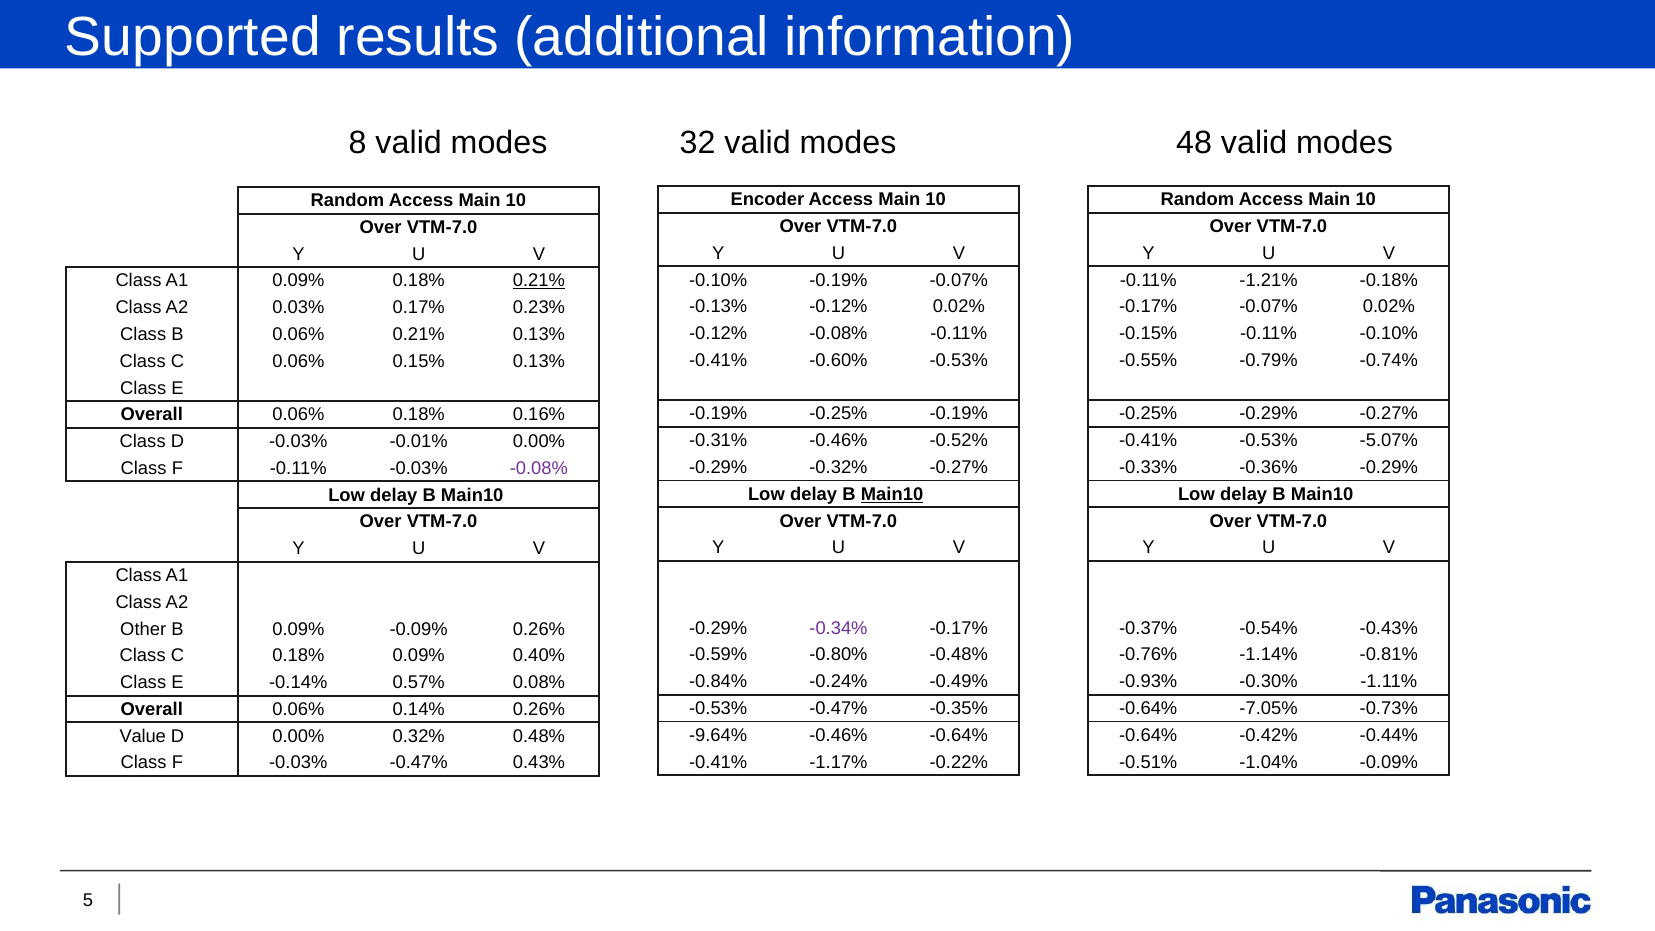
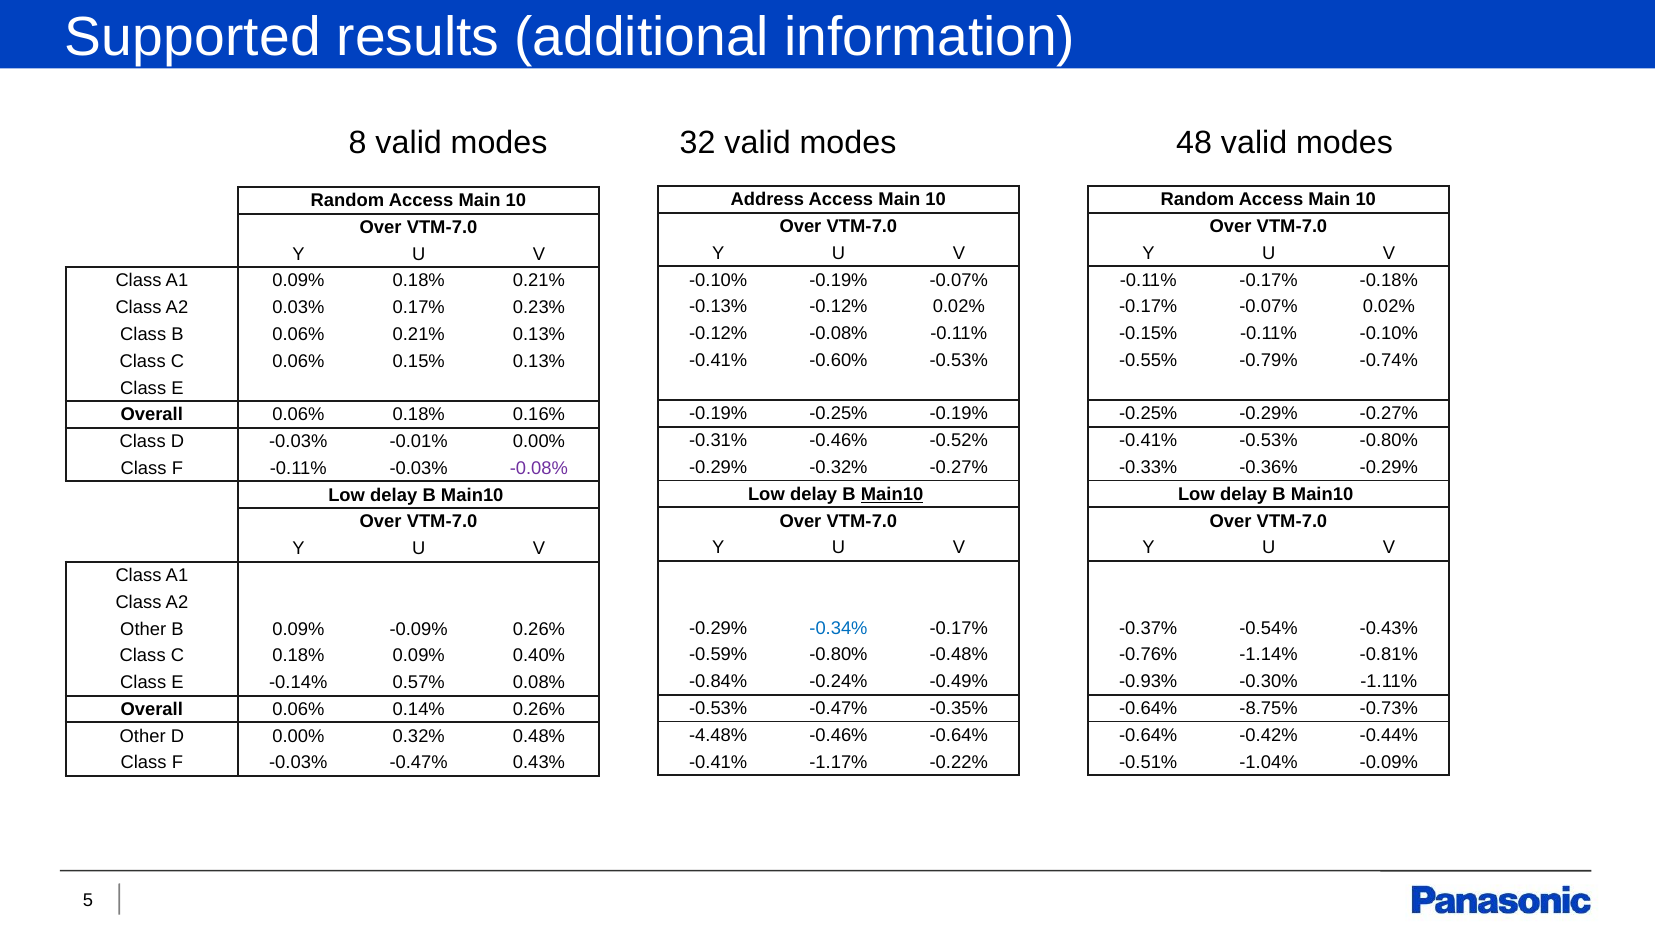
Encoder: Encoder -> Address
-0.11% -1.21%: -1.21% -> -0.17%
0.21% at (539, 281) underline: present -> none
-0.53% -5.07%: -5.07% -> -0.80%
-0.34% colour: purple -> blue
-7.05%: -7.05% -> -8.75%
-9.64%: -9.64% -> -4.48%
Value at (143, 736): Value -> Other
